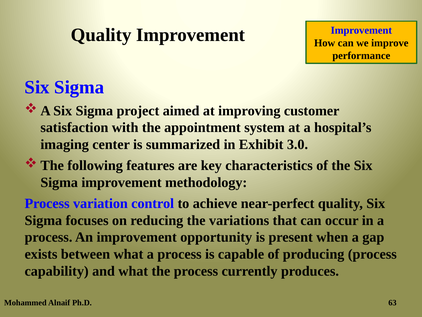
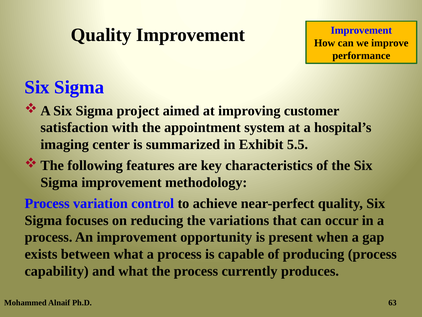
3.0: 3.0 -> 5.5
